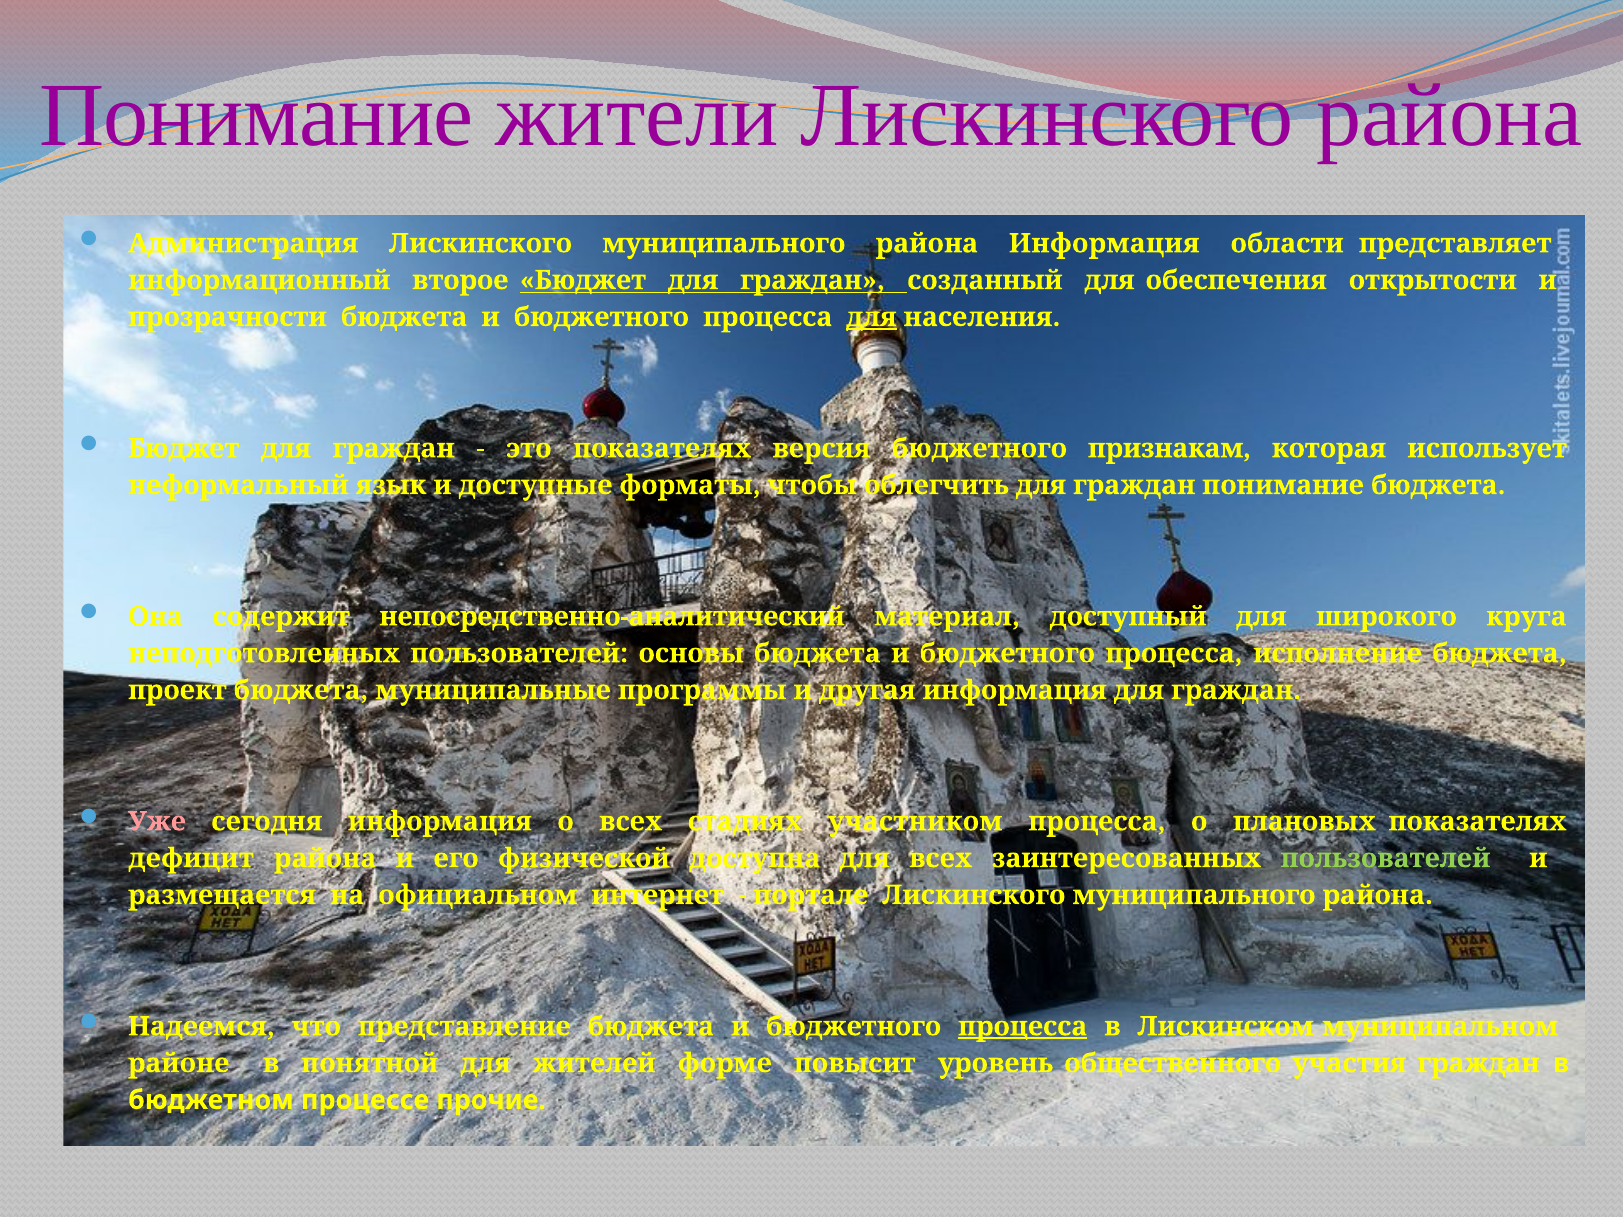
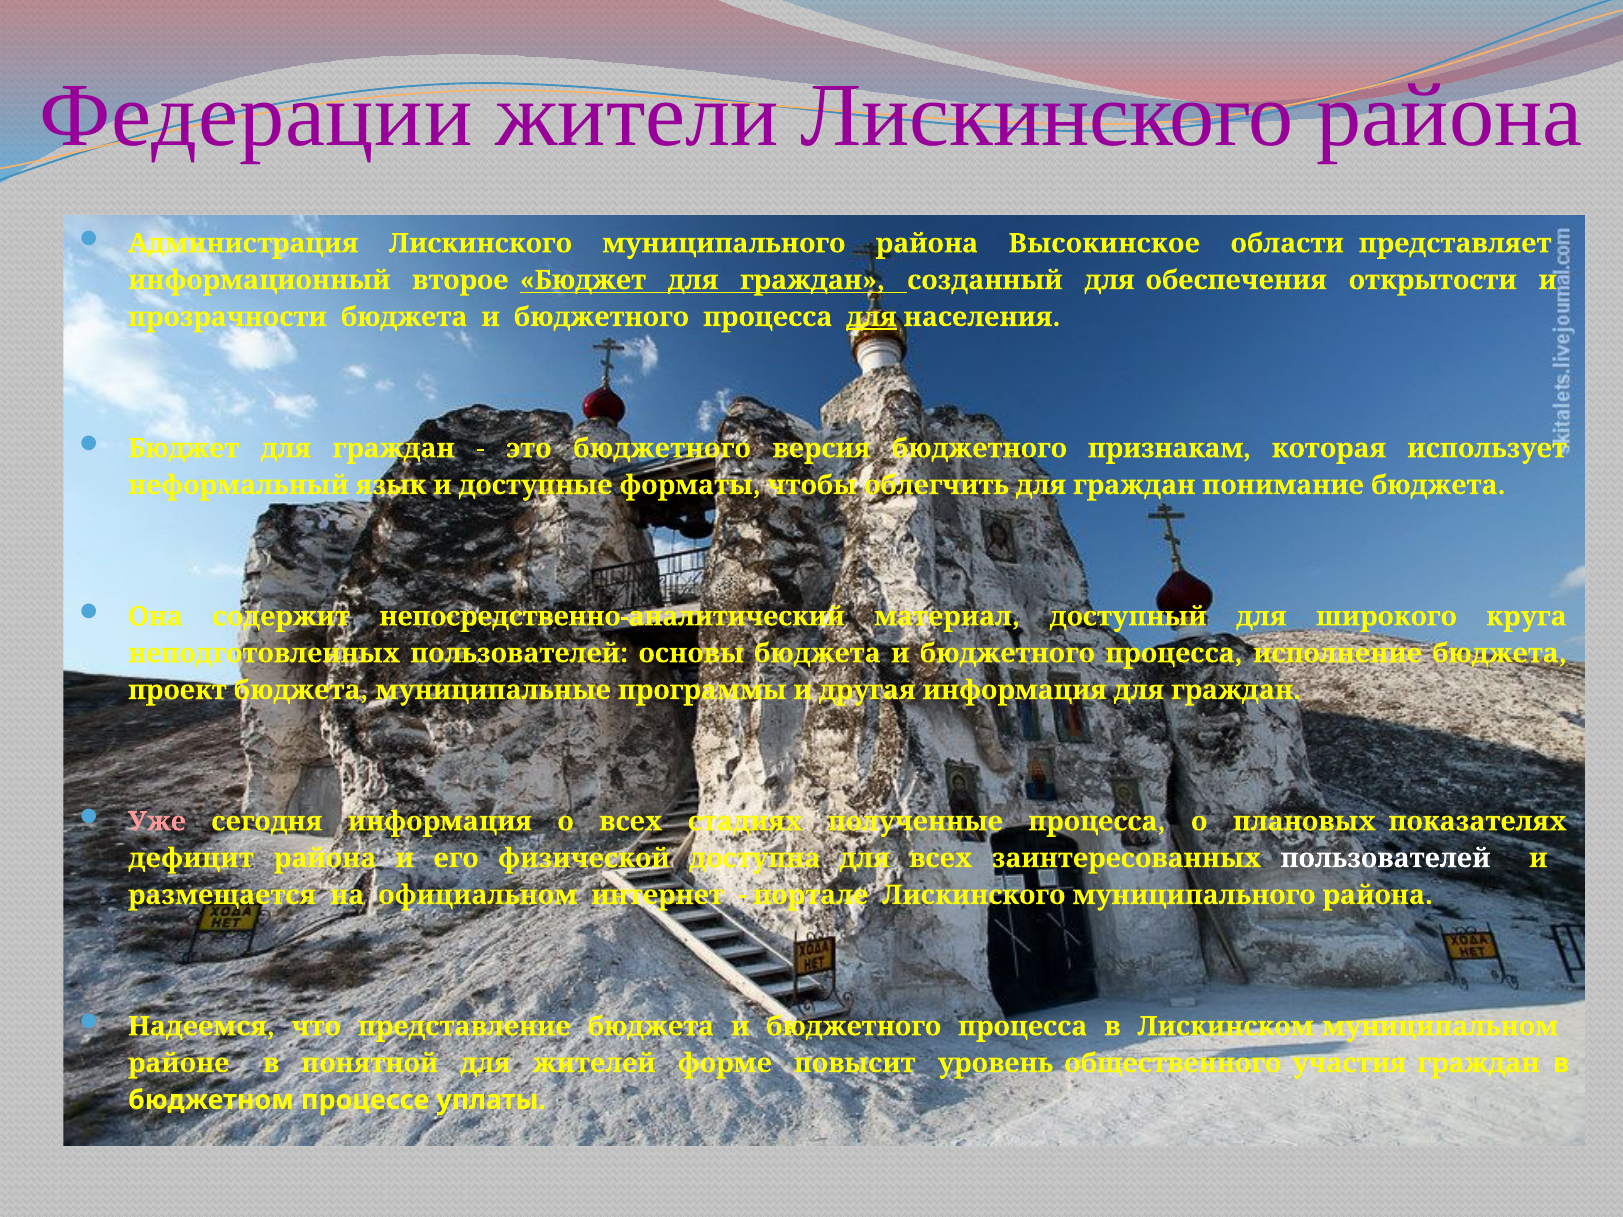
Понимание at (256, 116): Понимание -> Федерации
района Информация: Информация -> Высокинское
это показателях: показателях -> бюджетного
участником: участником -> полученные
пользователей at (1385, 858) colour: light green -> white
процесса at (1023, 1027) underline: present -> none
прочие: прочие -> уплаты
